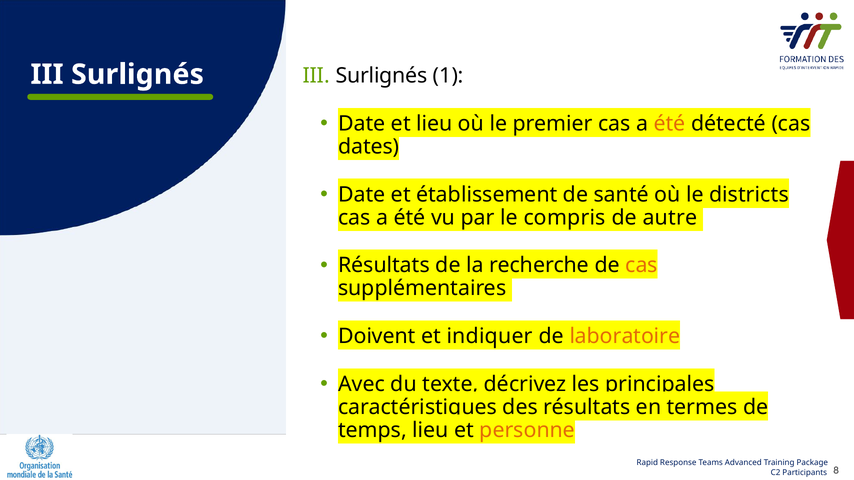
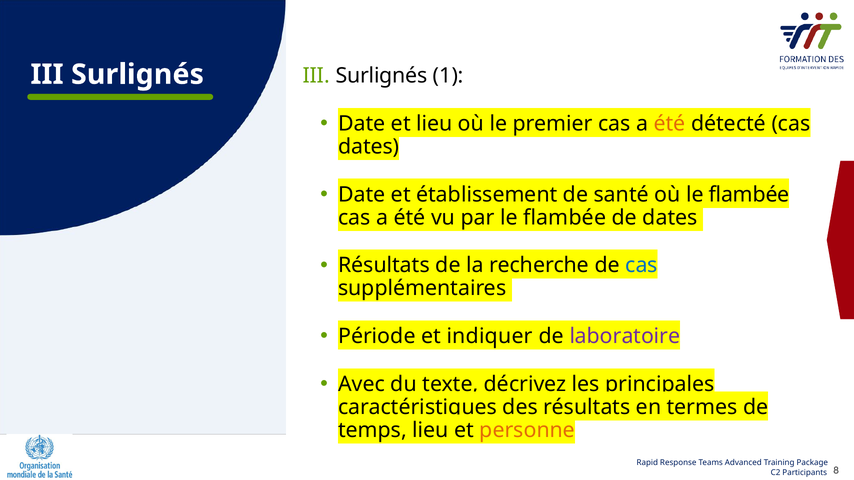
districts at (749, 195): districts -> flambée
par le compris: compris -> flambée
de autre: autre -> dates
cas at (641, 266) colour: orange -> blue
Doivent: Doivent -> Période
laboratoire colour: orange -> purple
